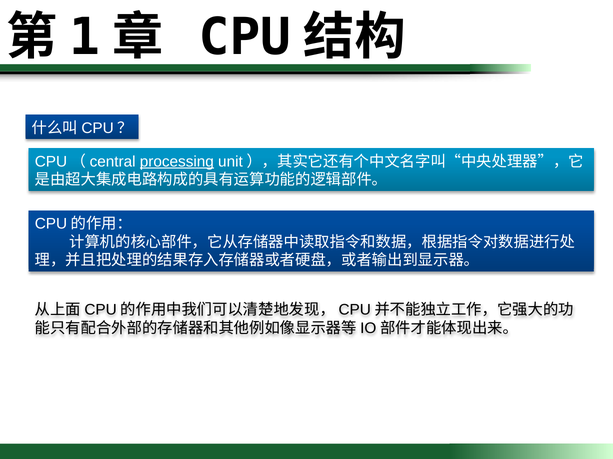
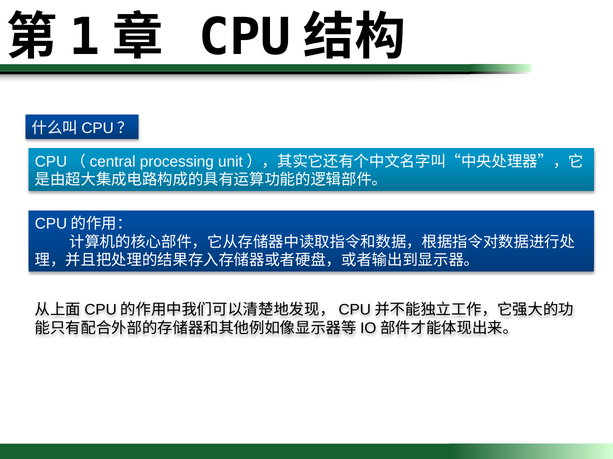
processing underline: present -> none
